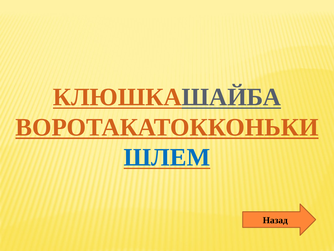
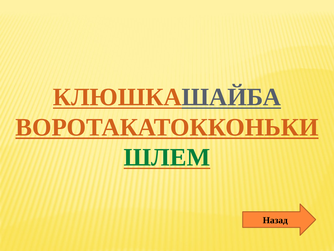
ШЛЕМ colour: blue -> green
